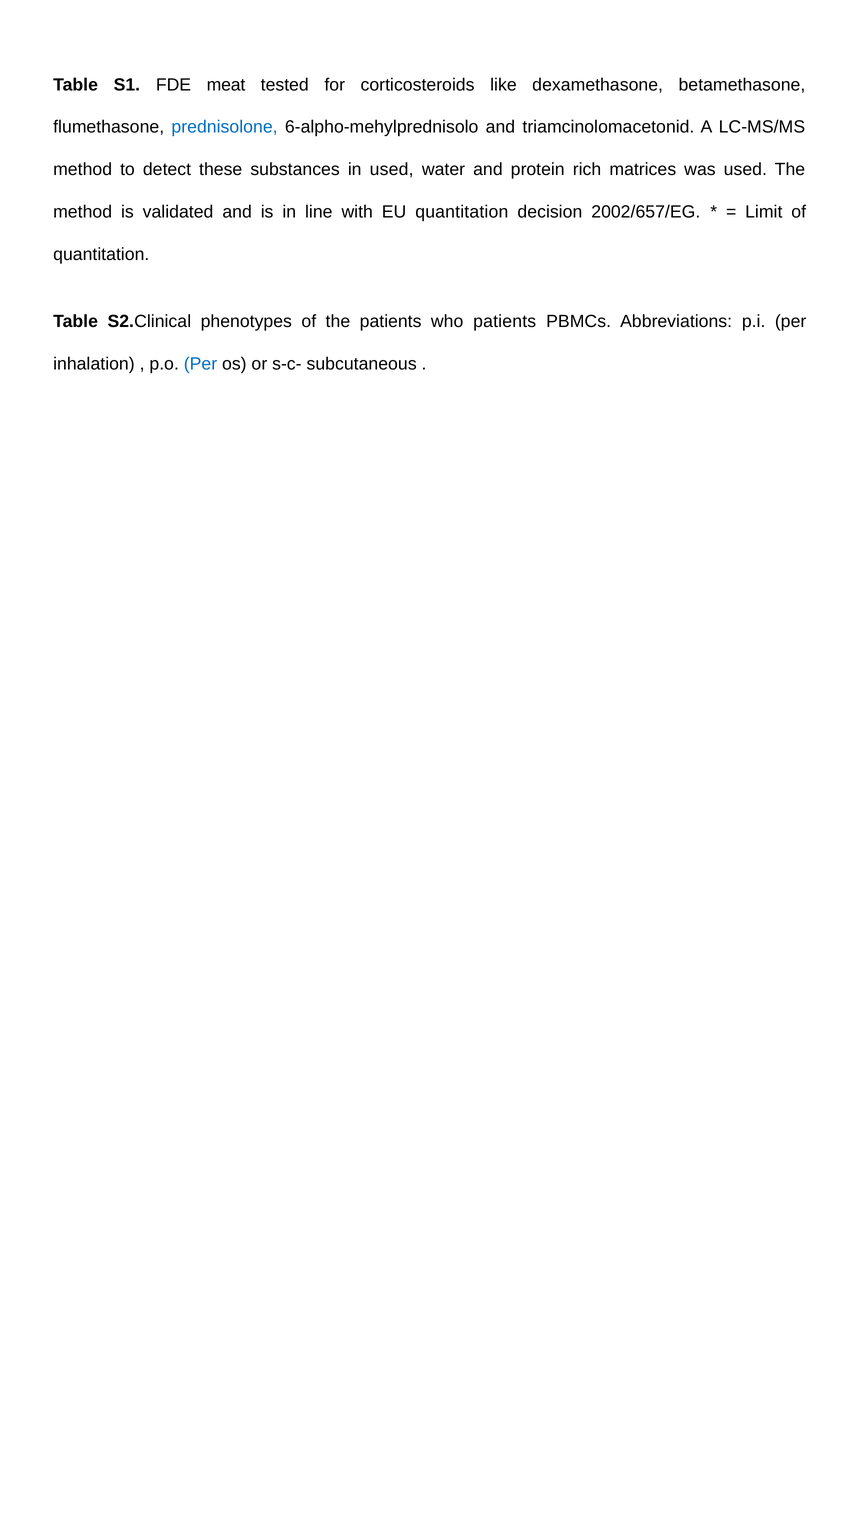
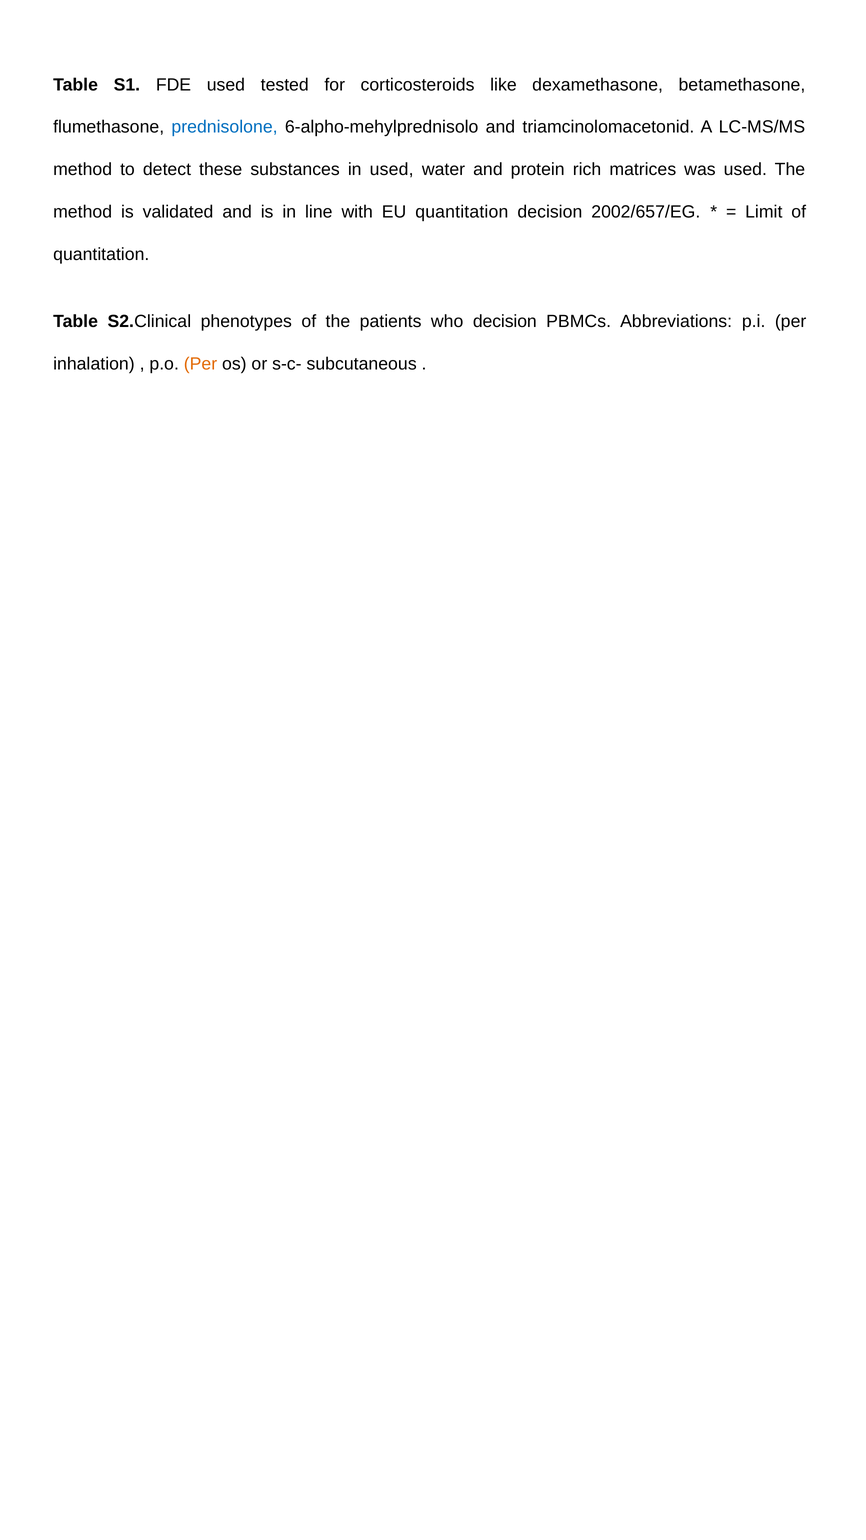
FDE meat: meat -> used
who patients: patients -> decision
Per at (201, 364) colour: blue -> orange
